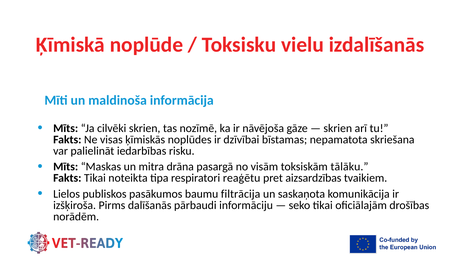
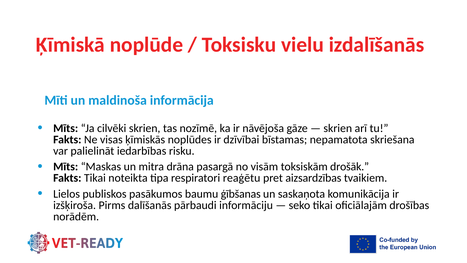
tālāku: tālāku -> drošāk
filtrācija: filtrācija -> ģībšanas
